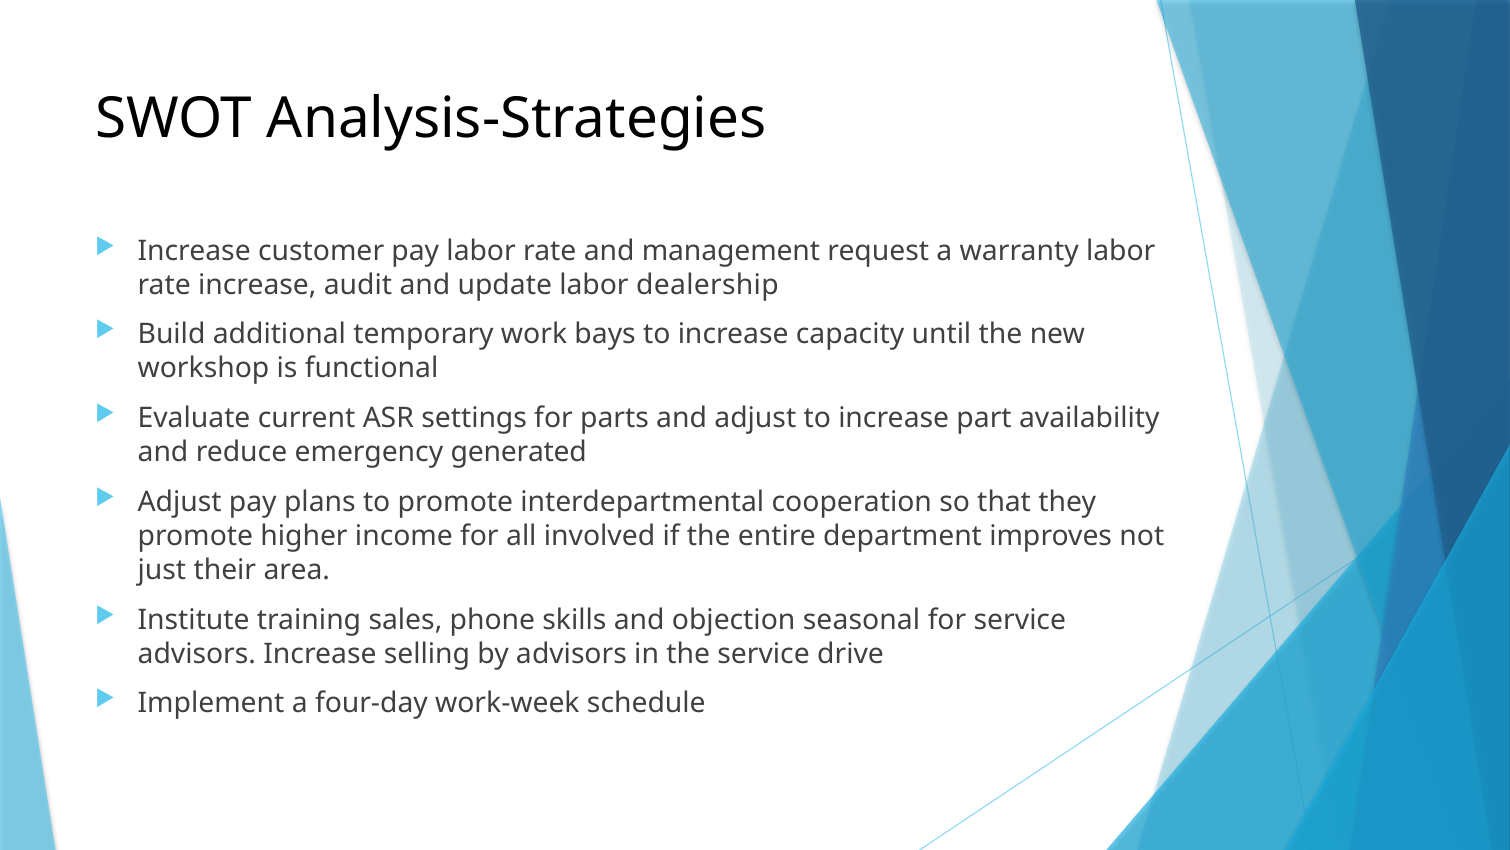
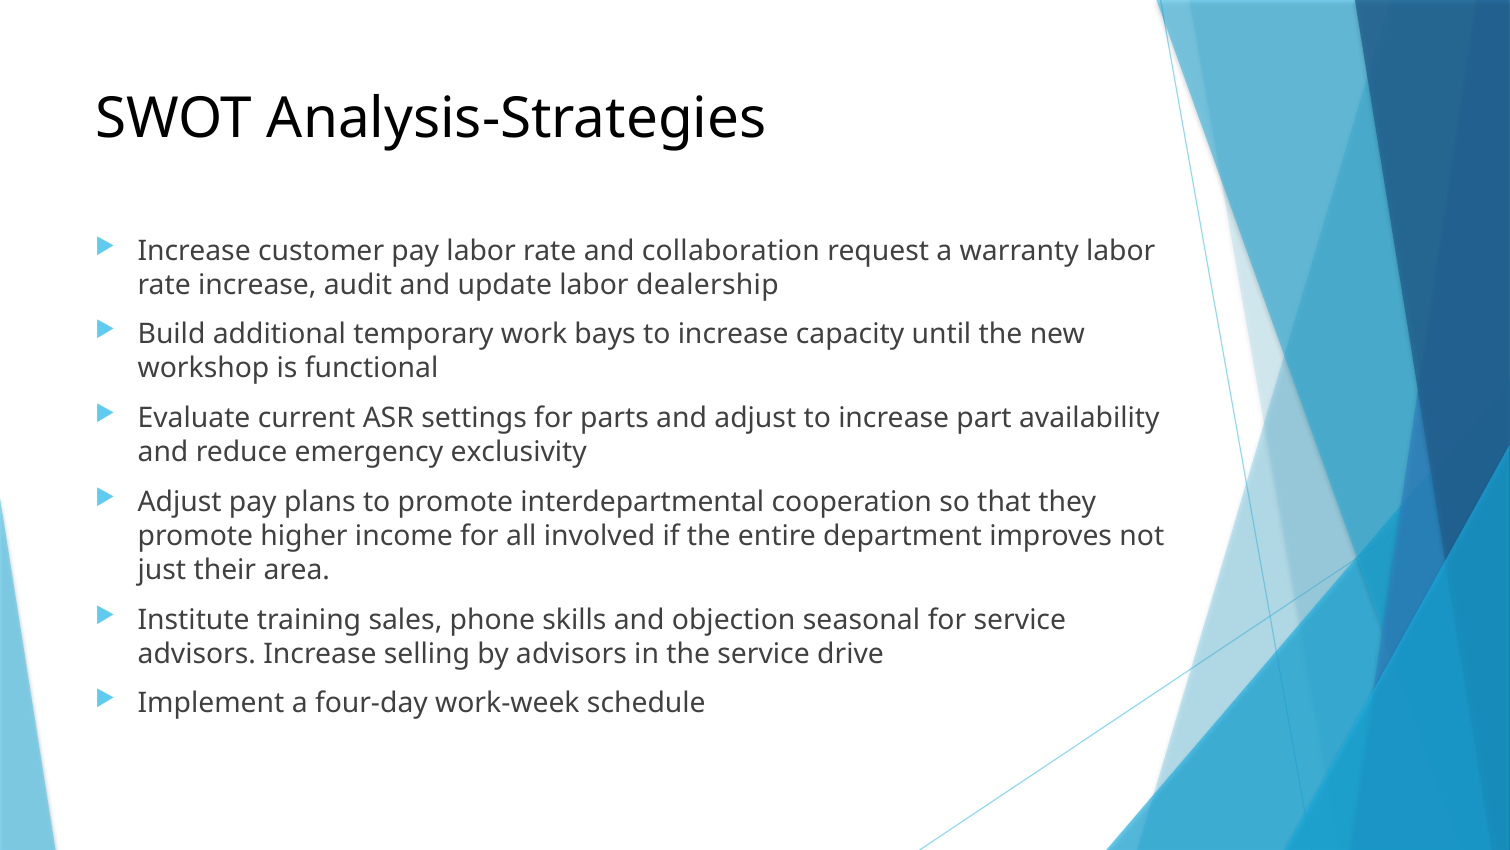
management: management -> collaboration
generated: generated -> exclusivity
